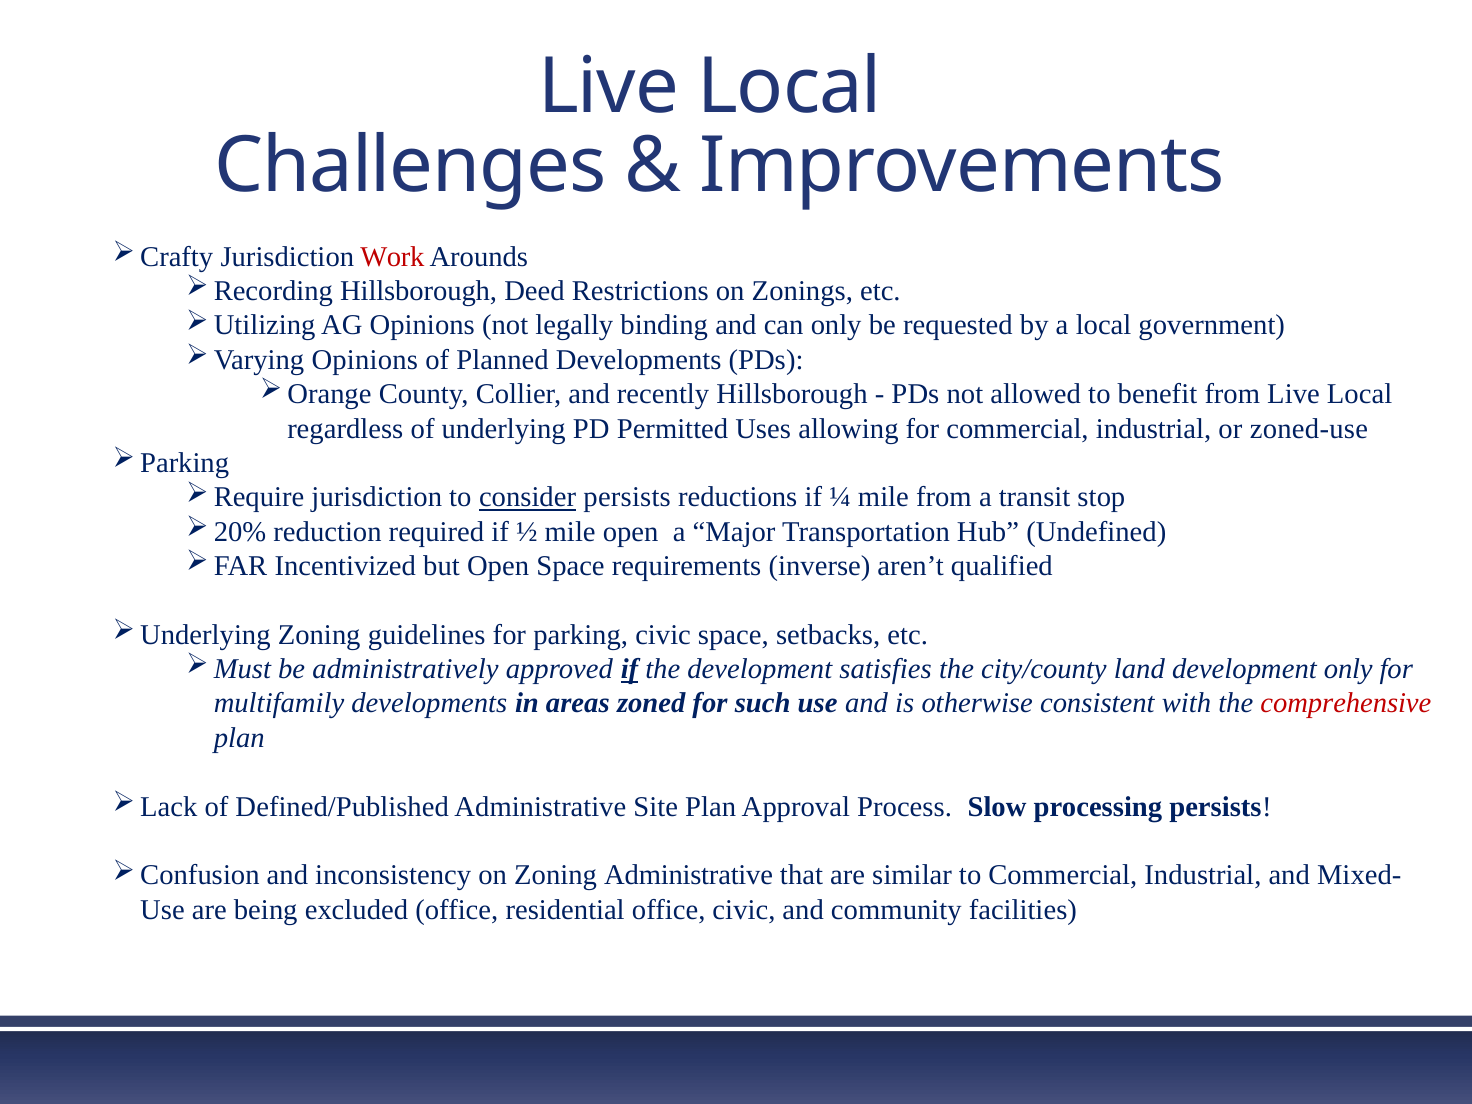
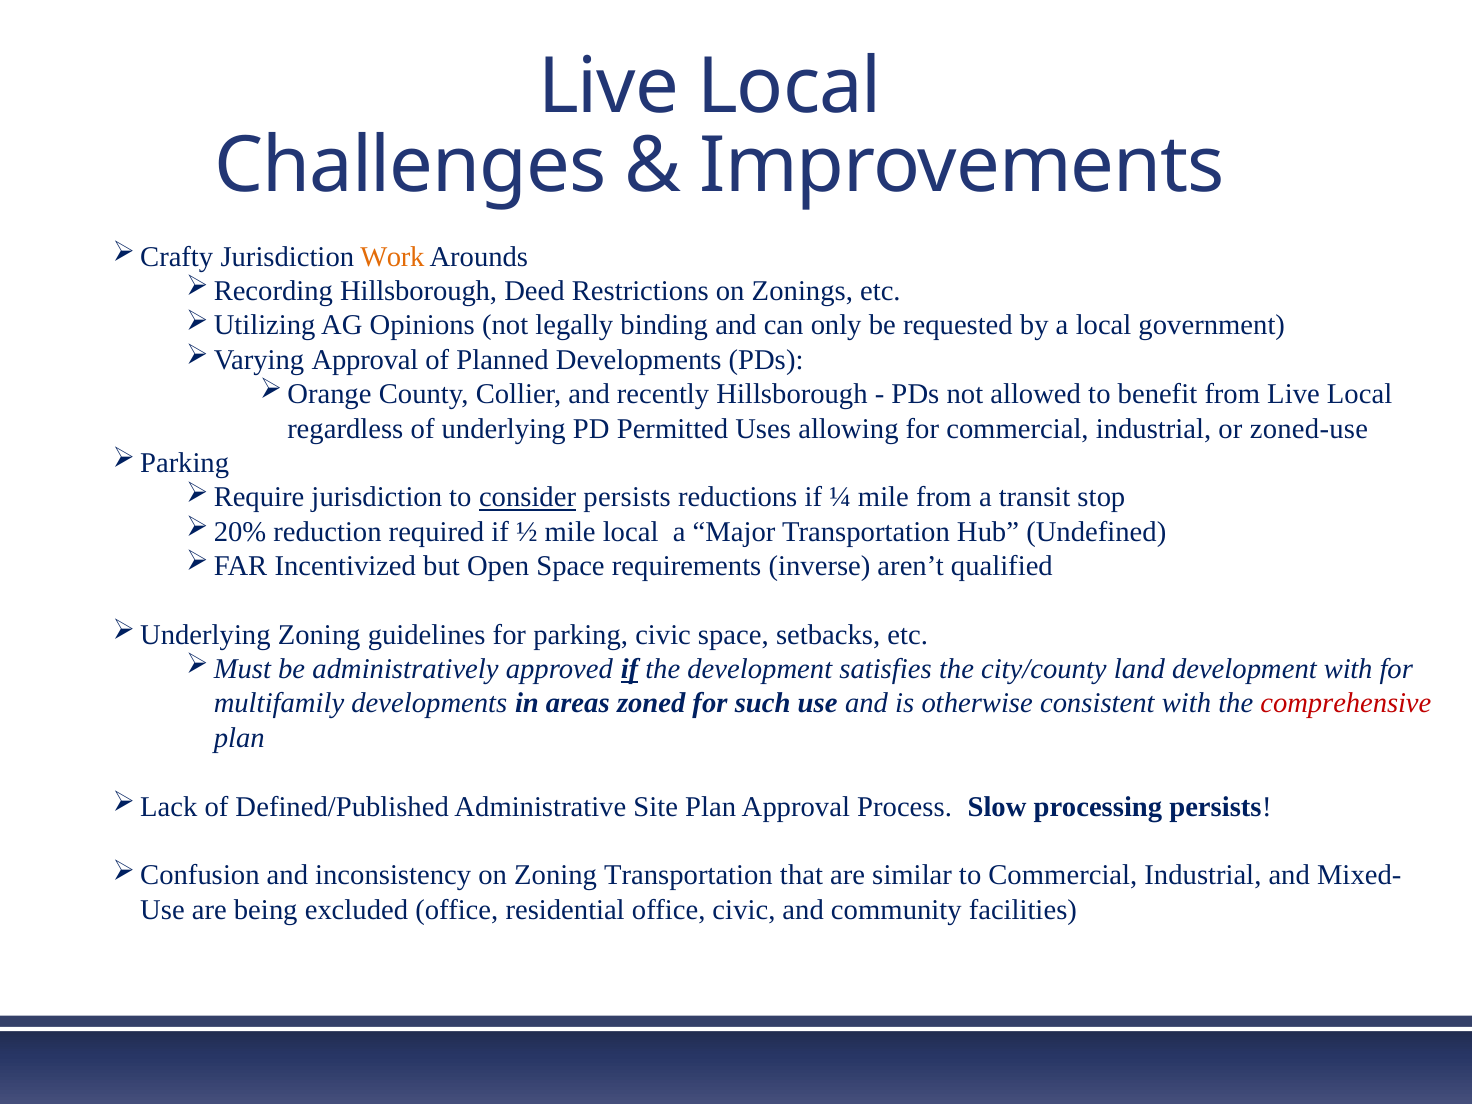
Work colour: red -> orange
Opinions at (365, 360): Opinions -> Approval
mile open: open -> local
development only: only -> with
Zoning Administrative: Administrative -> Transportation
